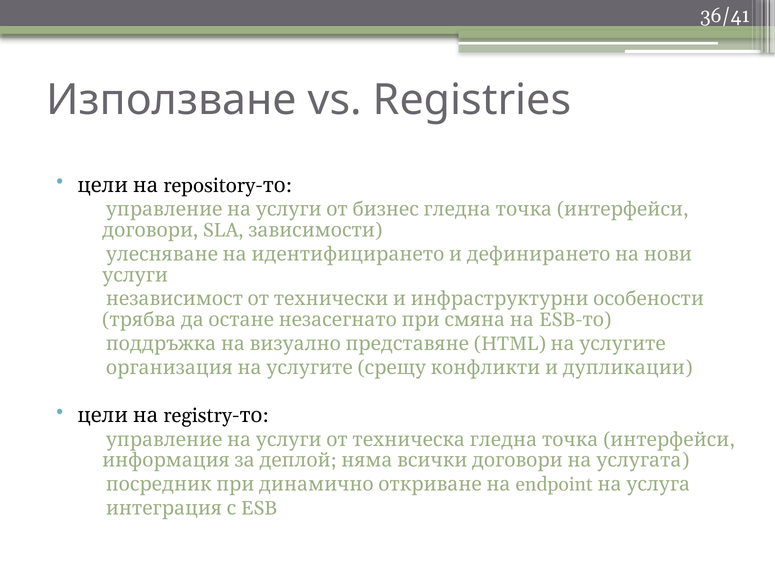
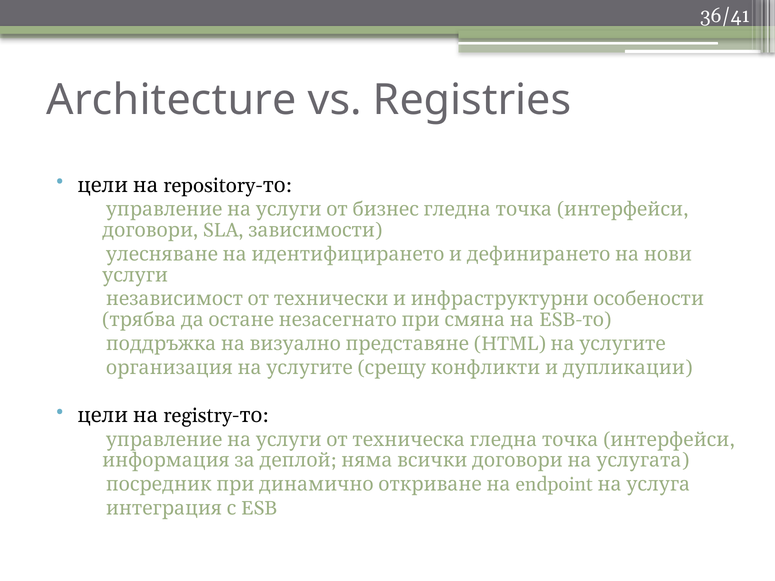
Използване: Използване -> Architecture
